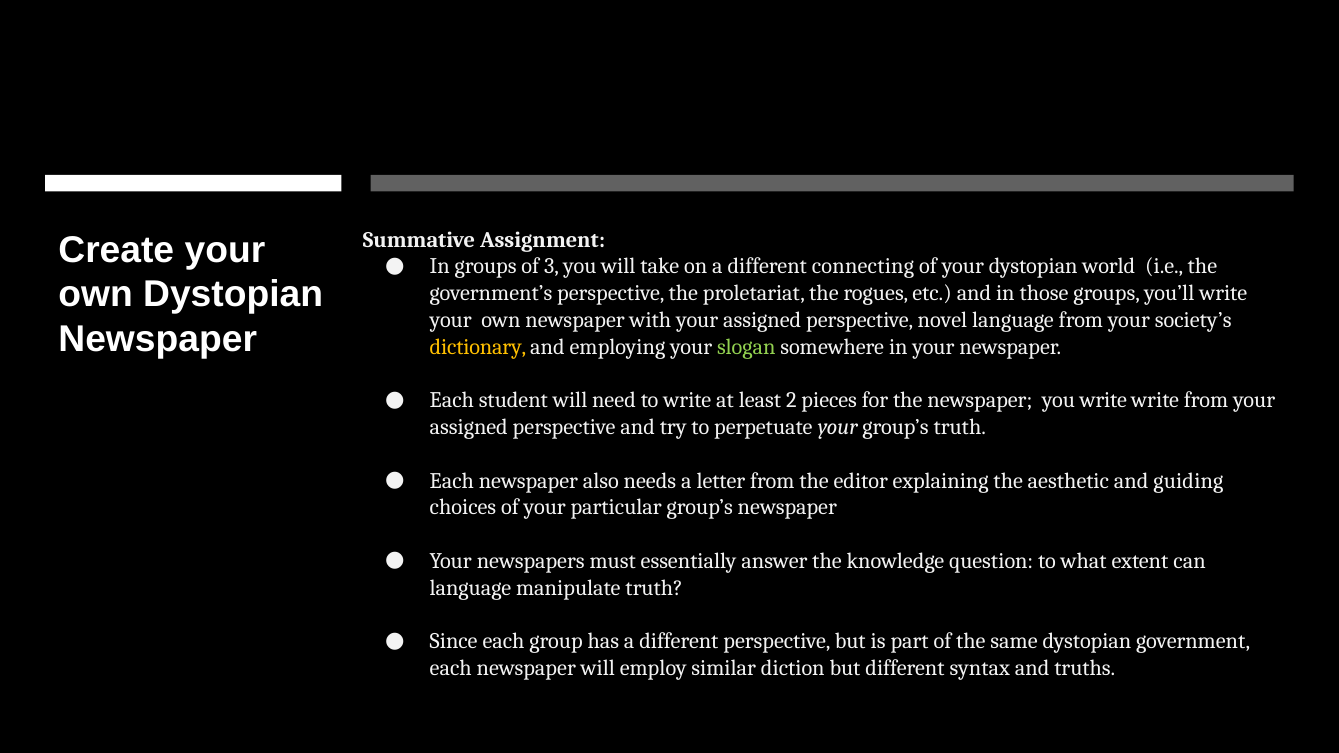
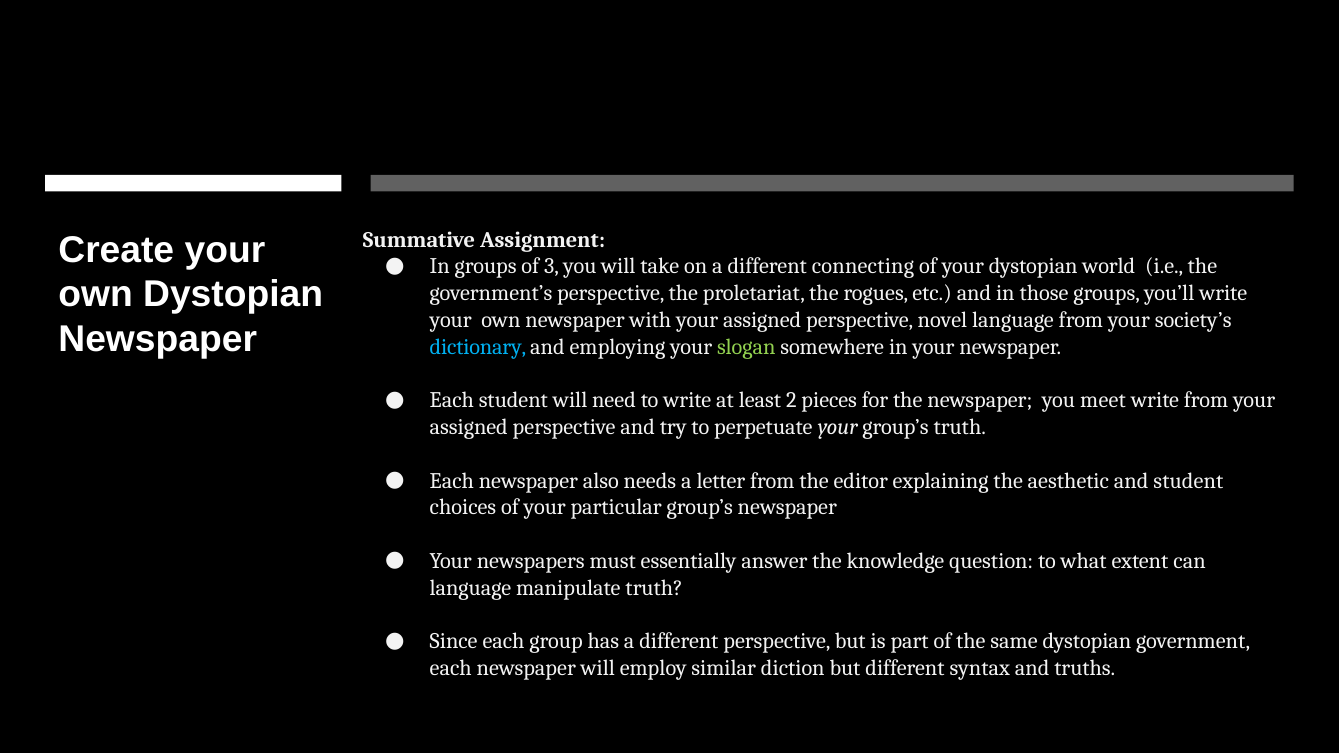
dictionary colour: yellow -> light blue
you write: write -> meet
and guiding: guiding -> student
